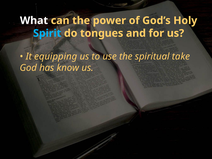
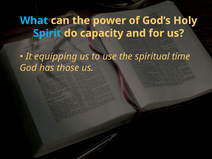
What colour: white -> light blue
tongues: tongues -> capacity
take: take -> time
know: know -> those
